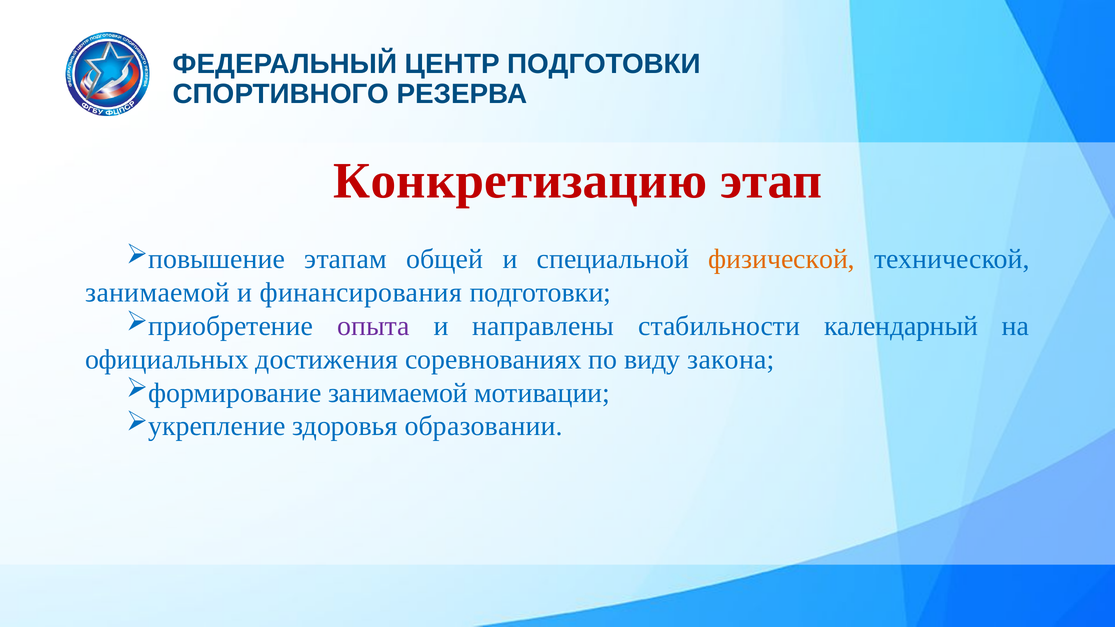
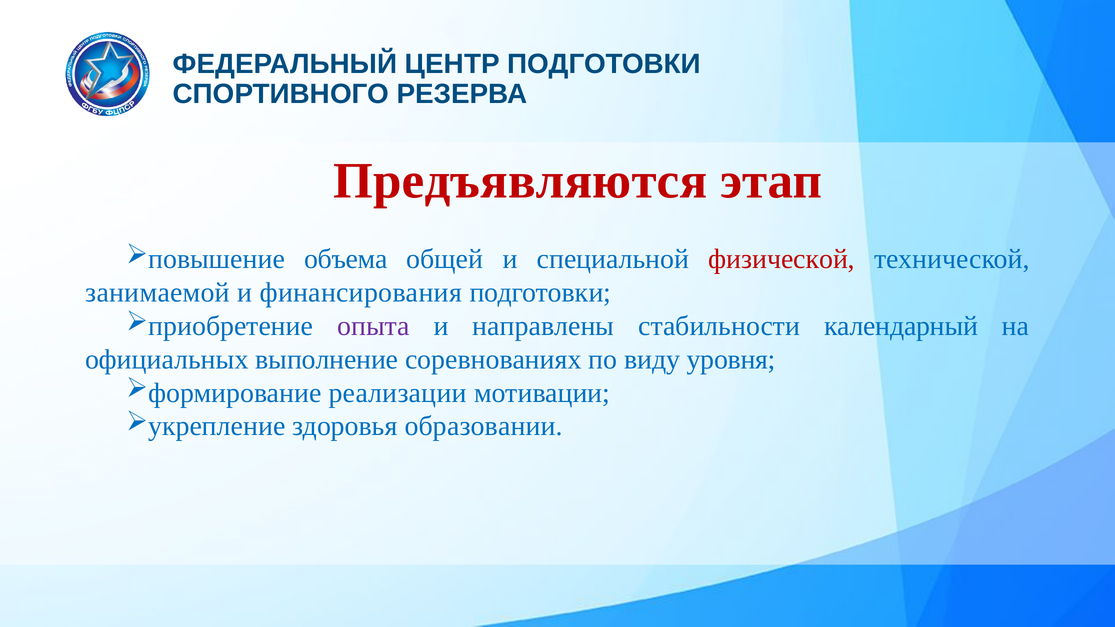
Конкретизацию: Конкретизацию -> Предъявляются
этапам: этапам -> объема
физической colour: orange -> red
достижения: достижения -> выполнение
закона: закона -> уровня
занимаемой at (398, 393): занимаемой -> реализации
